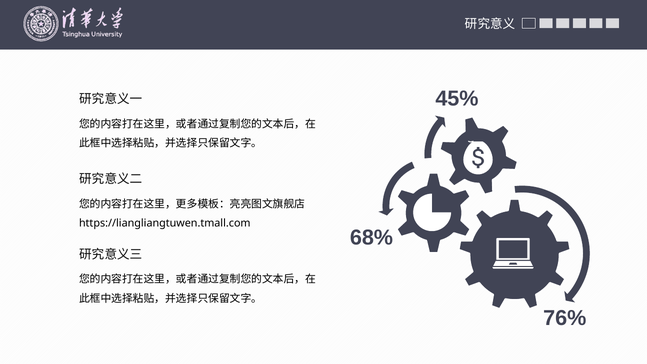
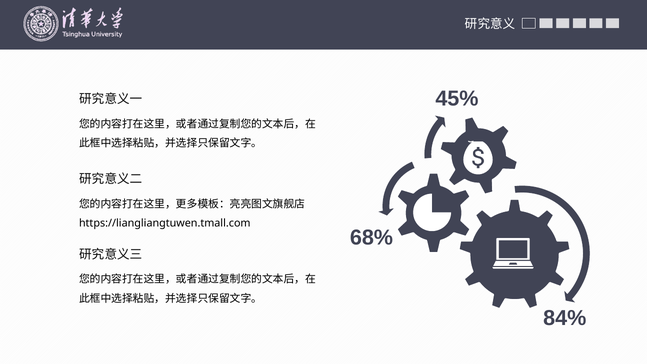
76%: 76% -> 84%
